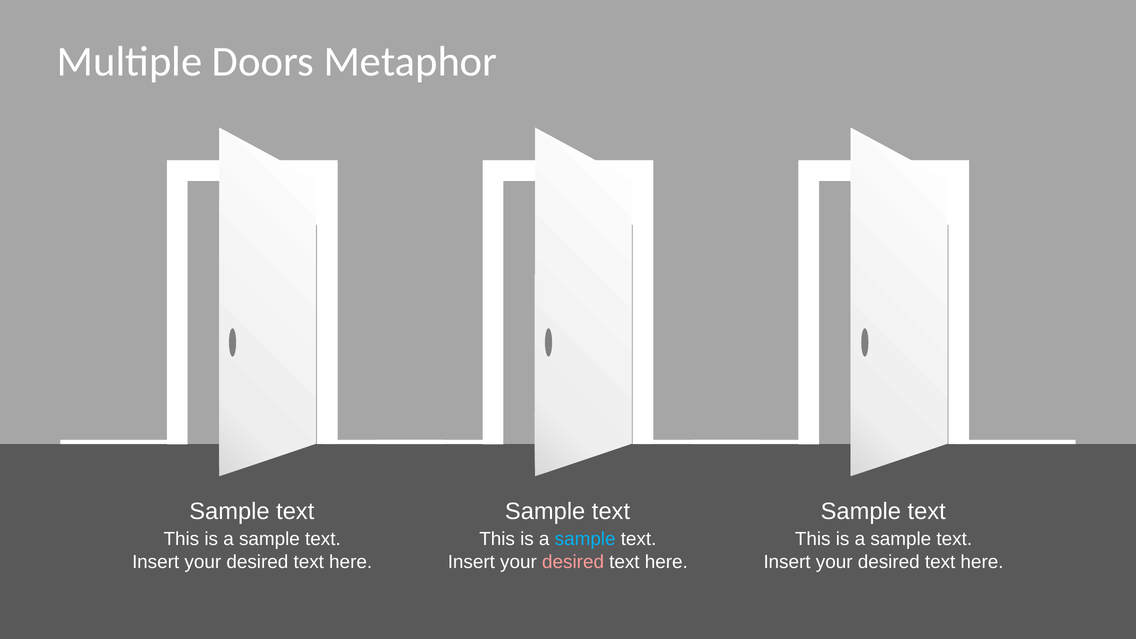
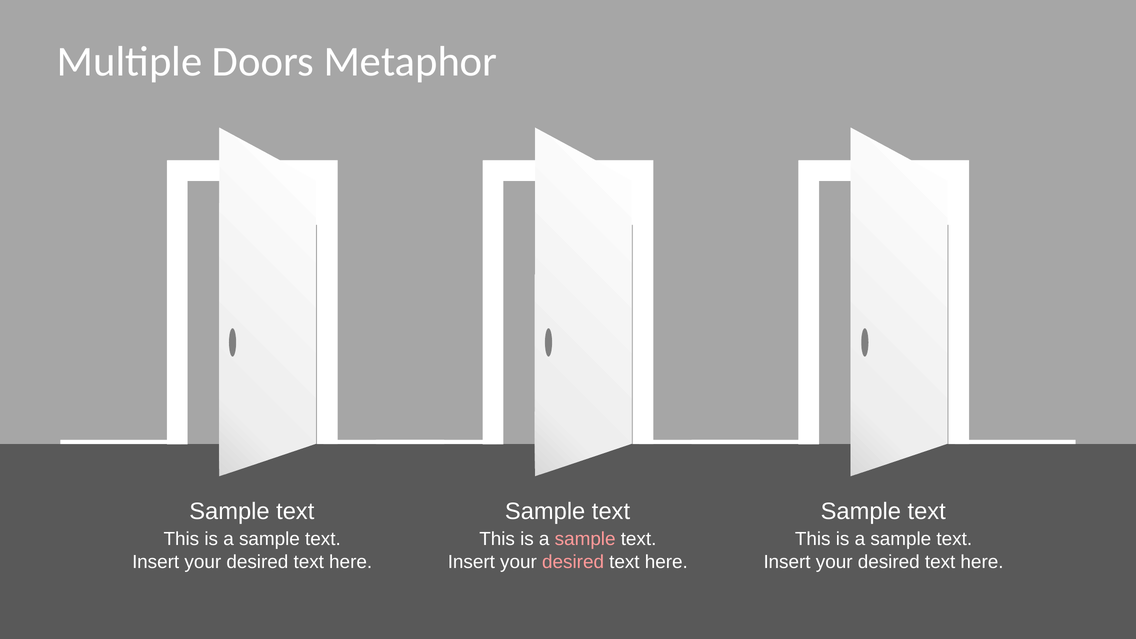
sample at (585, 539) colour: light blue -> pink
